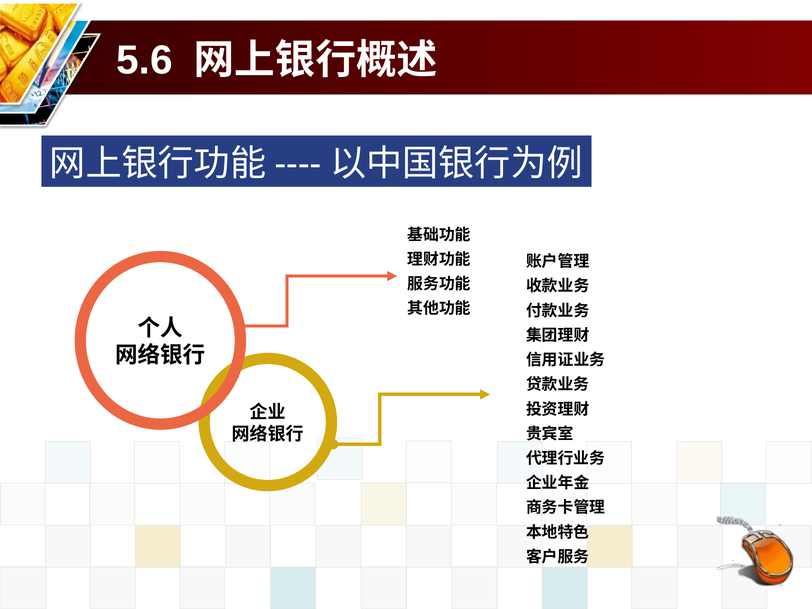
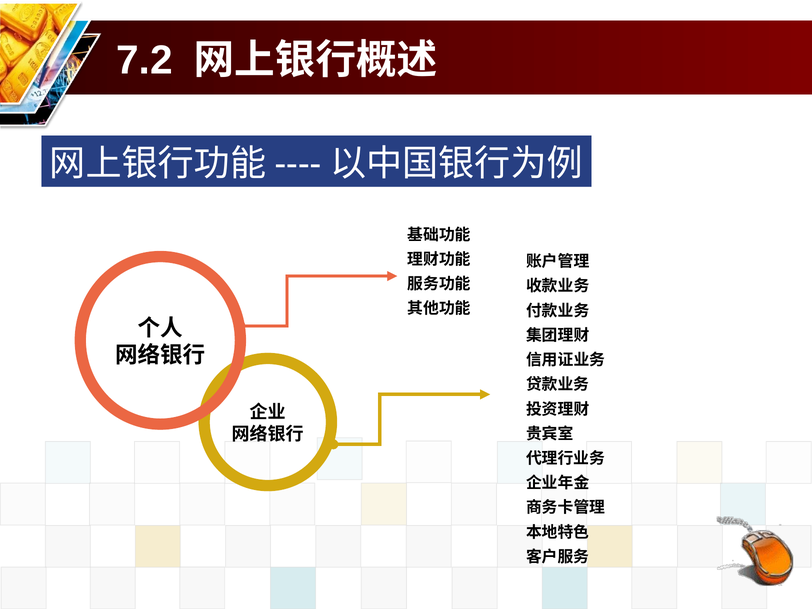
5.6: 5.6 -> 7.2
